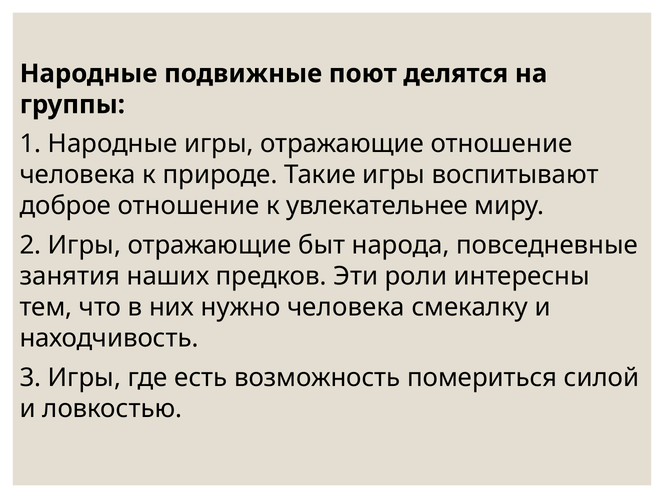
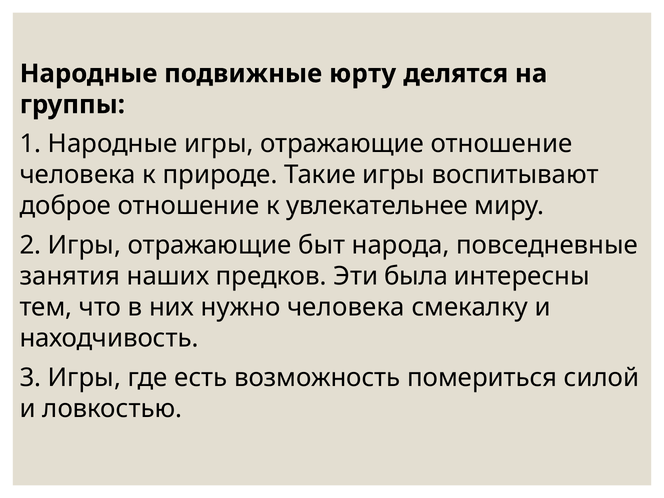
поют: поют -> юрту
роли: роли -> была
